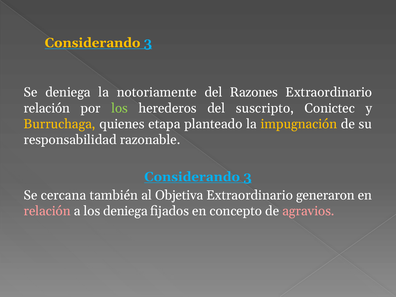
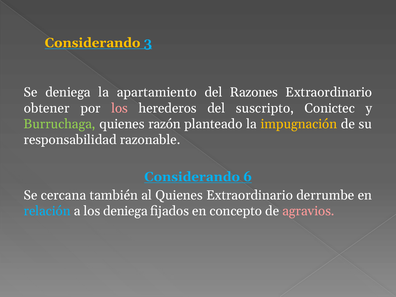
notoriamente: notoriamente -> apartamiento
relación at (47, 108): relación -> obtener
los at (120, 108) colour: light green -> pink
Burruchaga colour: yellow -> light green
etapa: etapa -> razón
3 at (248, 177): 3 -> 6
al Objetiva: Objetiva -> Quienes
generaron: generaron -> derrumbe
relación at (47, 211) colour: pink -> light blue
